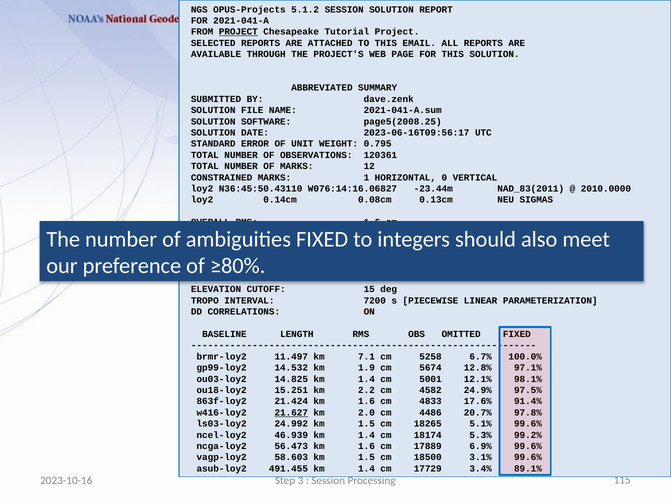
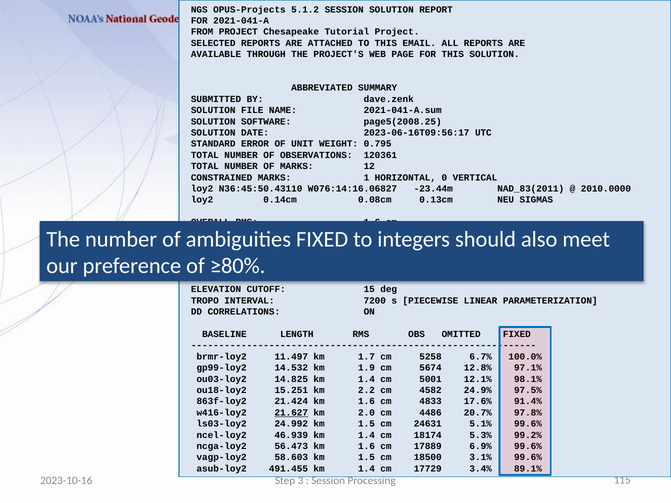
PROJECT at (238, 32) underline: present -> none
7.1: 7.1 -> 1.7
18265: 18265 -> 24631
